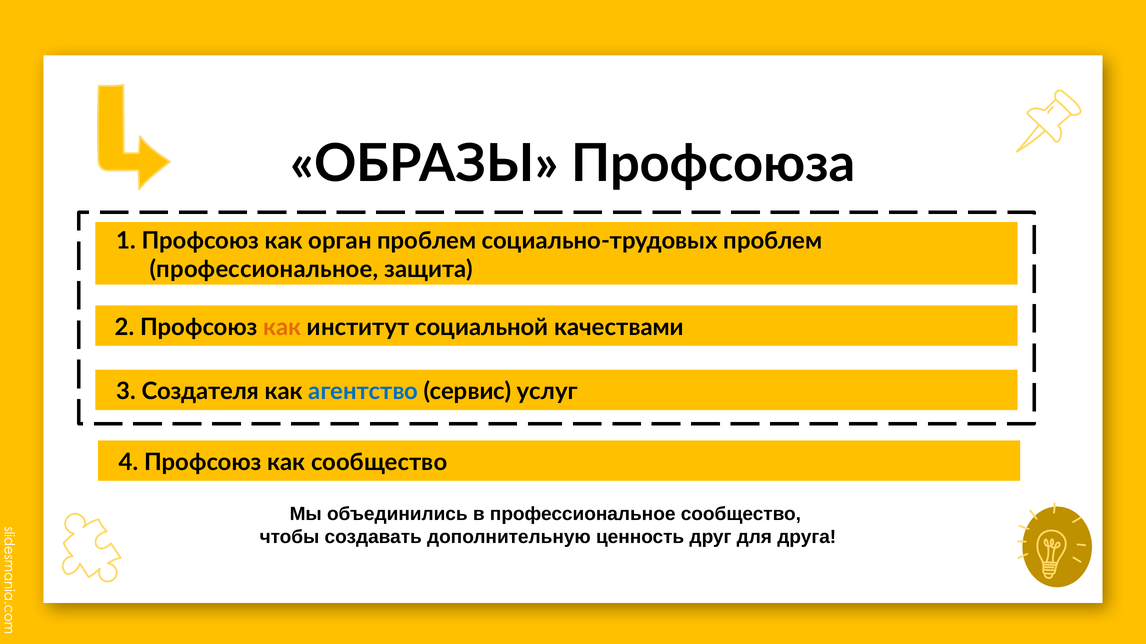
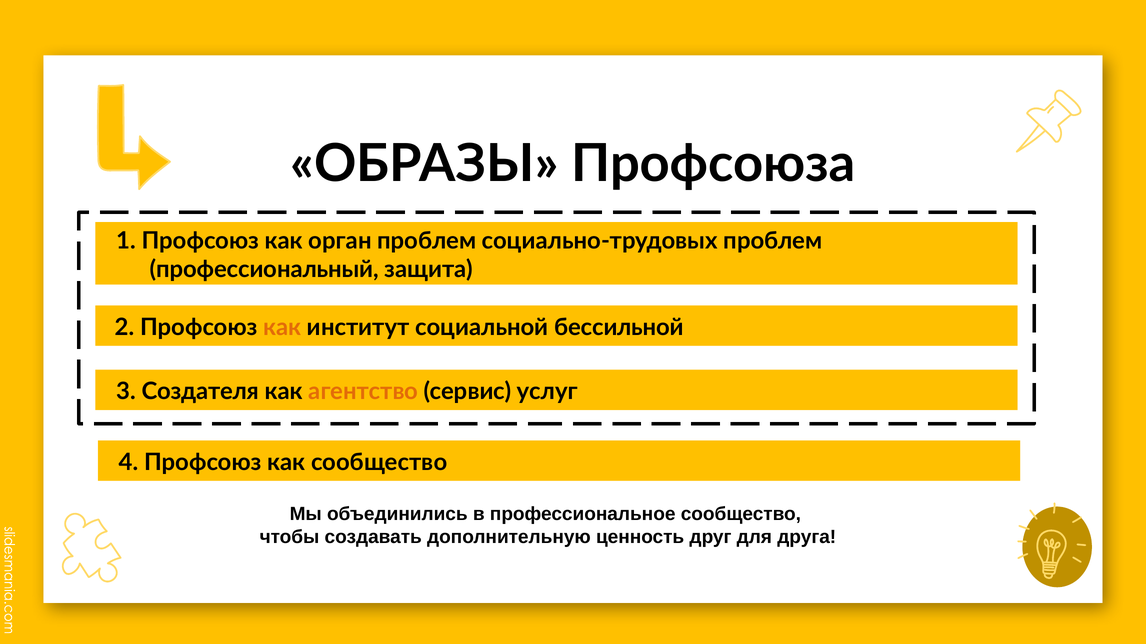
профессиональное at (264, 270): профессиональное -> профессиональный
качествами: качествами -> бессильной
агентство colour: blue -> orange
